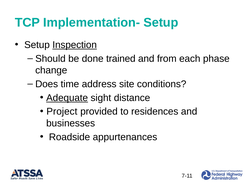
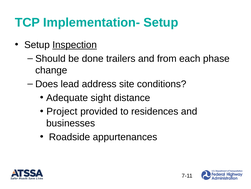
trained: trained -> trailers
time: time -> lead
Adequate underline: present -> none
